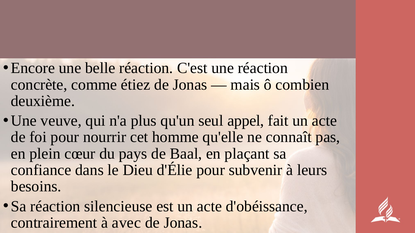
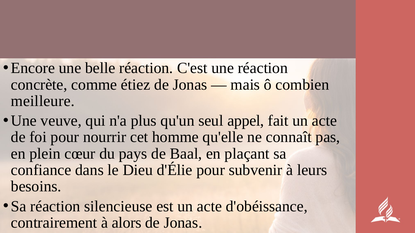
deuxième: deuxième -> meilleure
avec: avec -> alors
